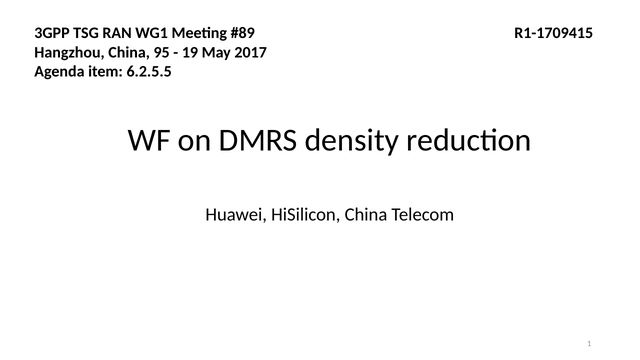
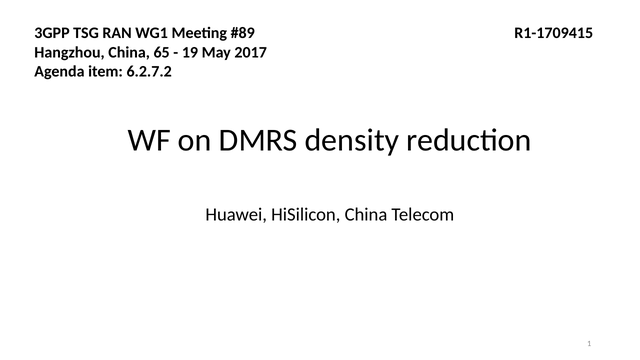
95: 95 -> 65
6.2.5.5: 6.2.5.5 -> 6.2.7.2
